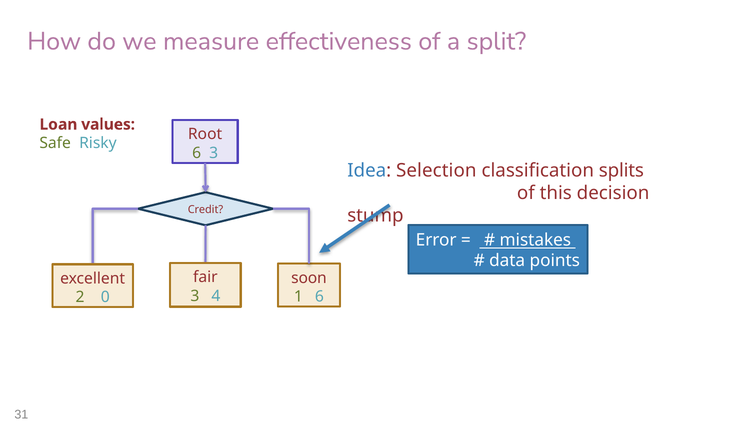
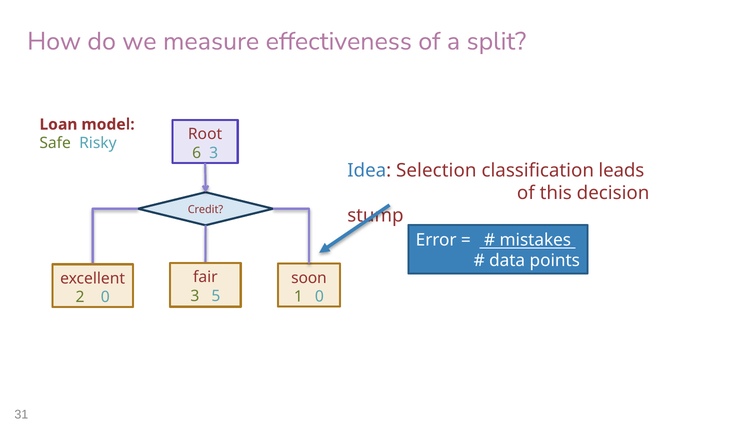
values: values -> model
splits: splits -> leads
4: 4 -> 5
1 6: 6 -> 0
